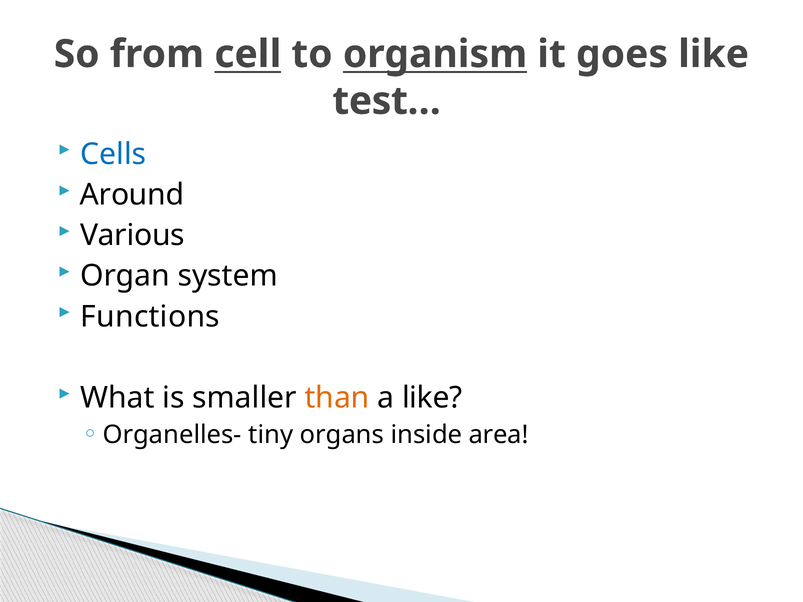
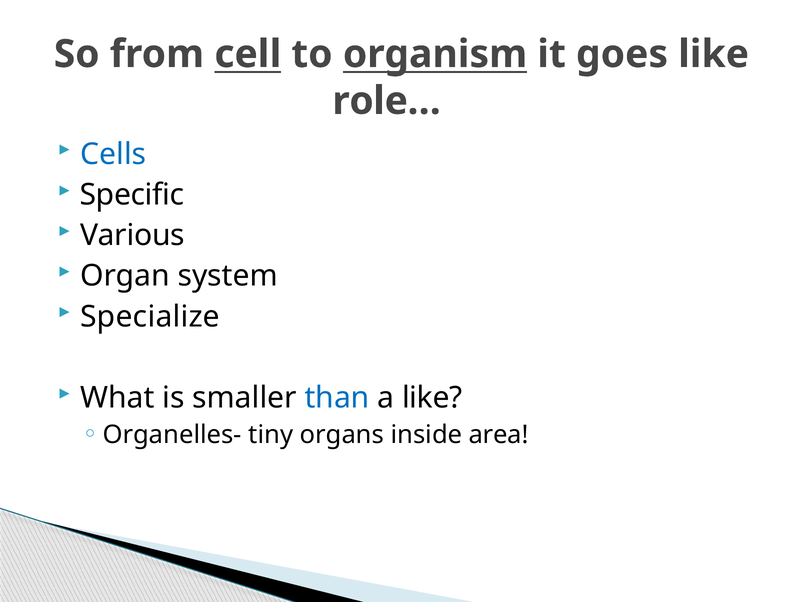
test…: test… -> role…
Around: Around -> Specific
Functions: Functions -> Specialize
than colour: orange -> blue
